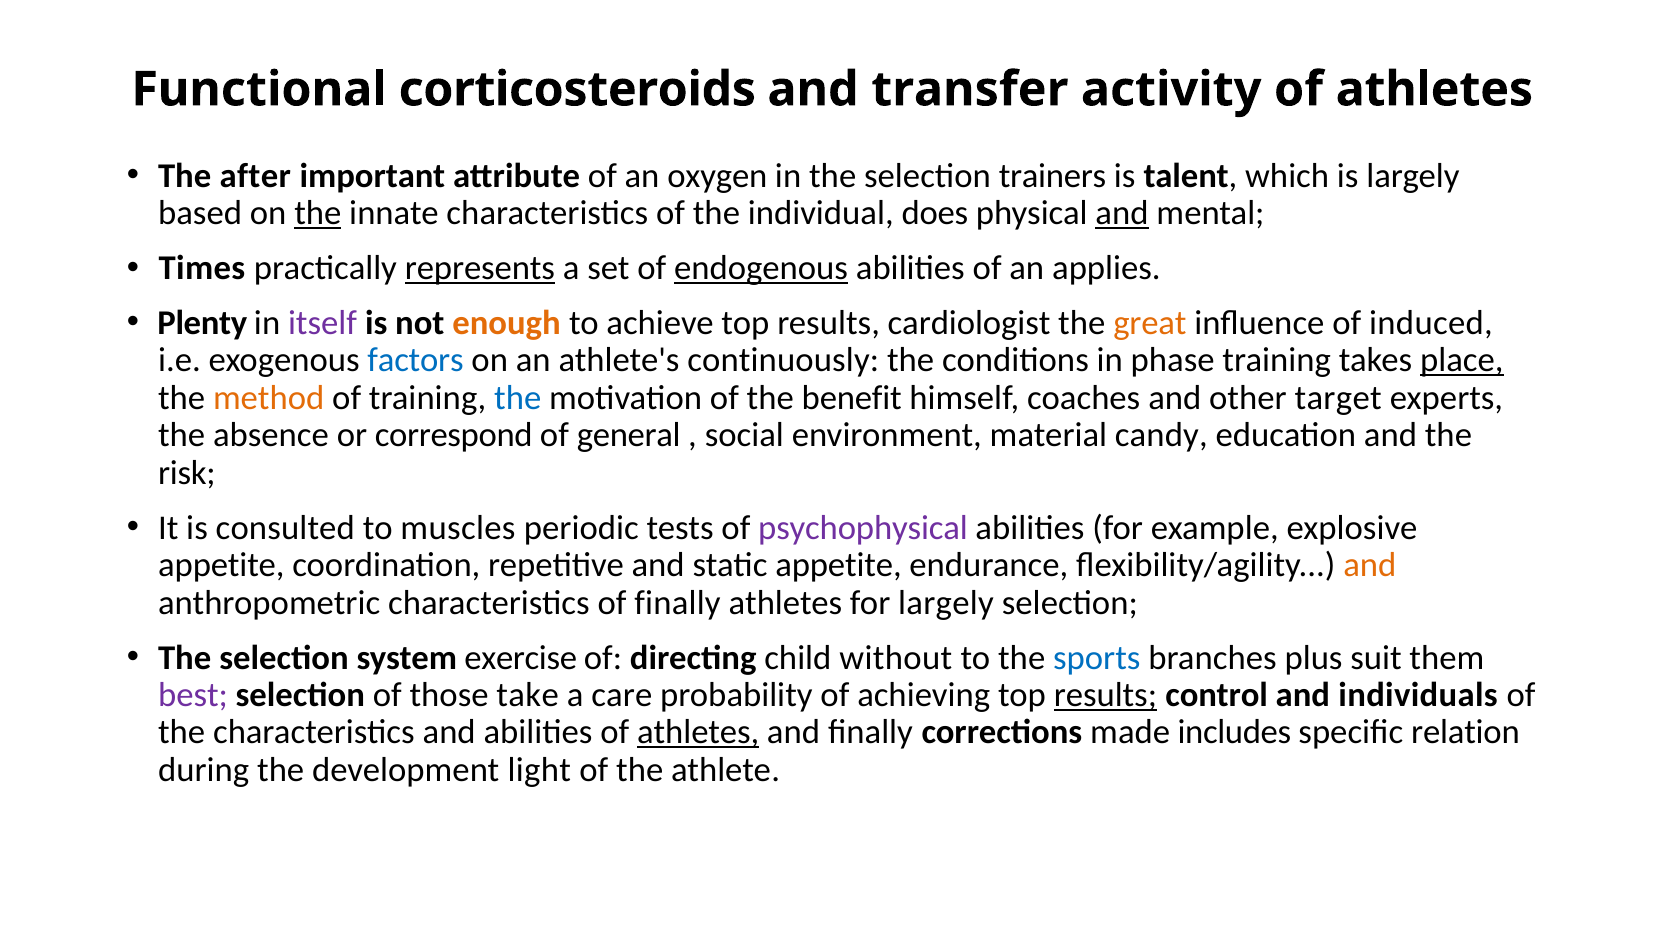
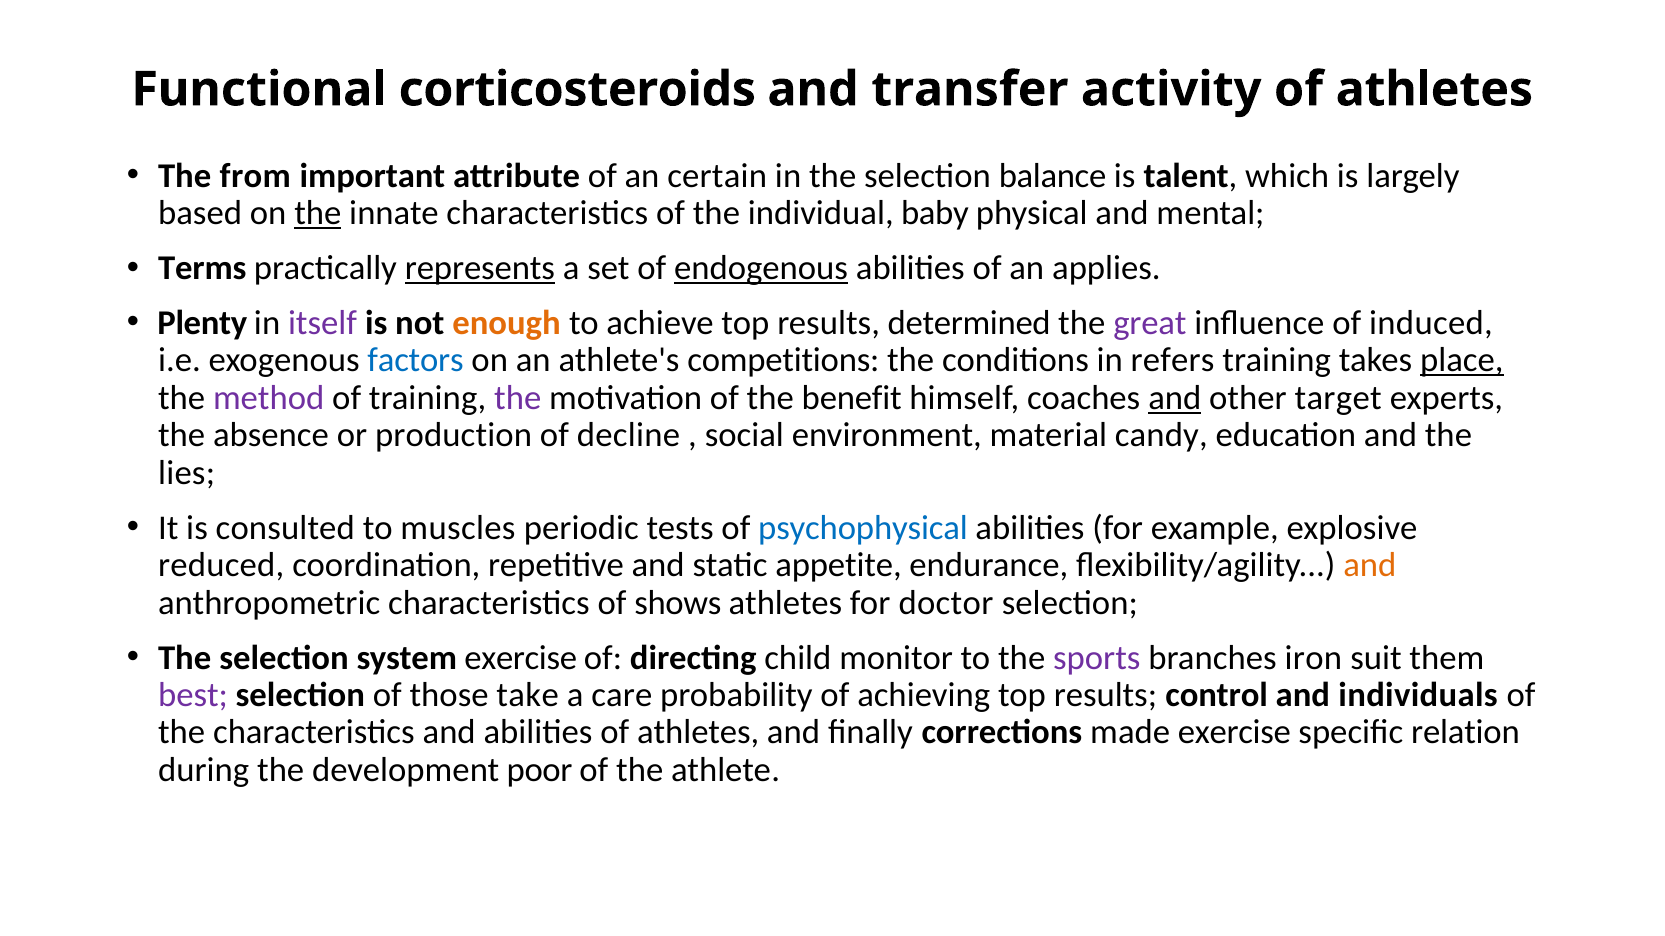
after: after -> from
oxygen: oxygen -> certain
trainers: trainers -> balance
does: does -> baby
and at (1122, 213) underline: present -> none
Times: Times -> Terms
cardiologist: cardiologist -> determined
great colour: orange -> purple
continuously: continuously -> competitions
phase: phase -> refers
method colour: orange -> purple
the at (518, 398) colour: blue -> purple
and at (1175, 398) underline: none -> present
correspond: correspond -> production
general: general -> decline
risk: risk -> lies
psychophysical colour: purple -> blue
appetite at (221, 566): appetite -> reduced
of finally: finally -> shows
for largely: largely -> doctor
without: without -> monitor
sports colour: blue -> purple
plus: plus -> iron
results at (1105, 695) underline: present -> none
athletes at (698, 733) underline: present -> none
made includes: includes -> exercise
light: light -> poor
